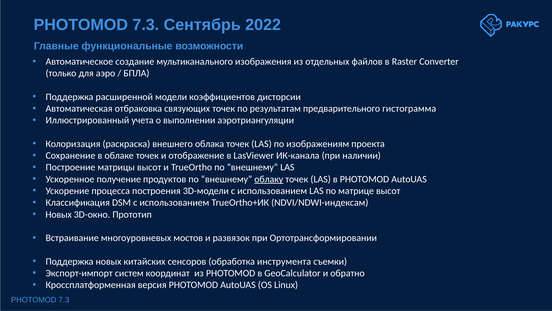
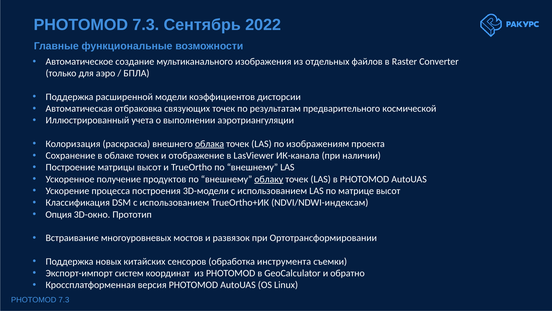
гистограмма: гистограмма -> космической
облака underline: none -> present
Новых at (59, 214): Новых -> Опция
